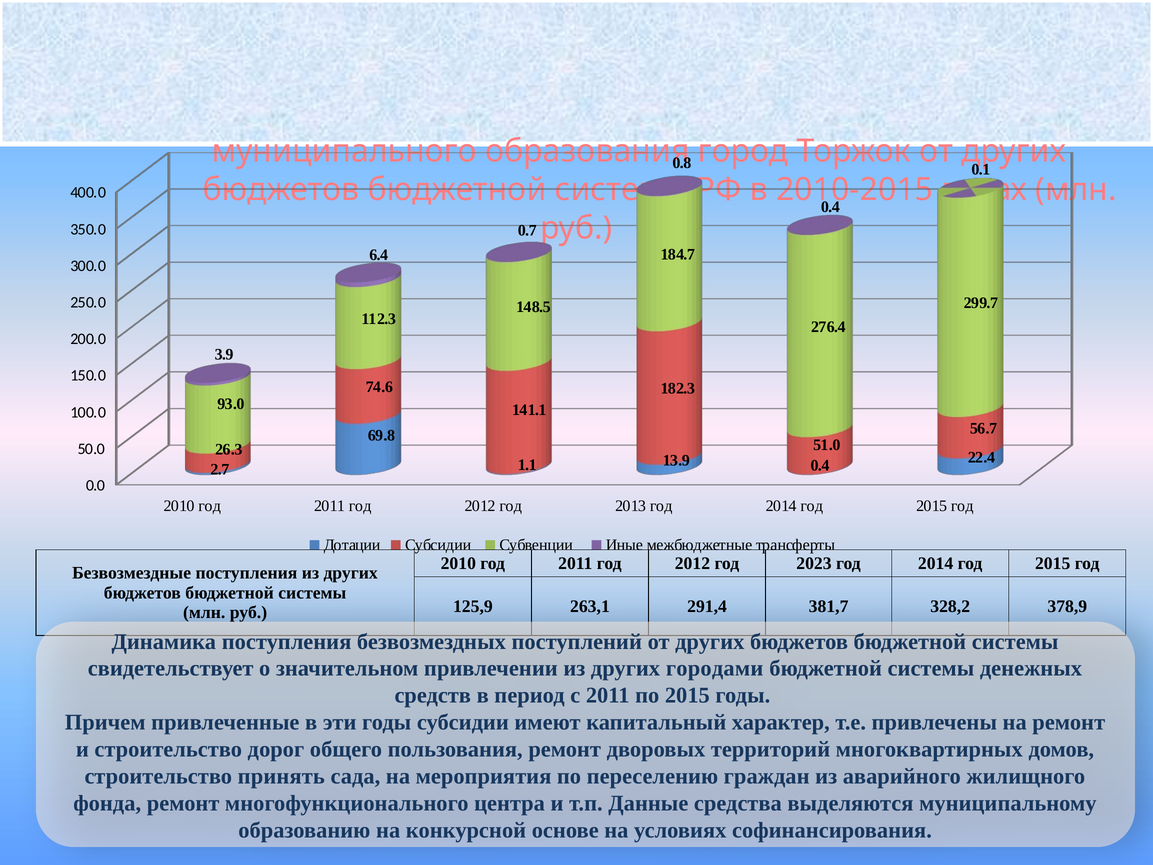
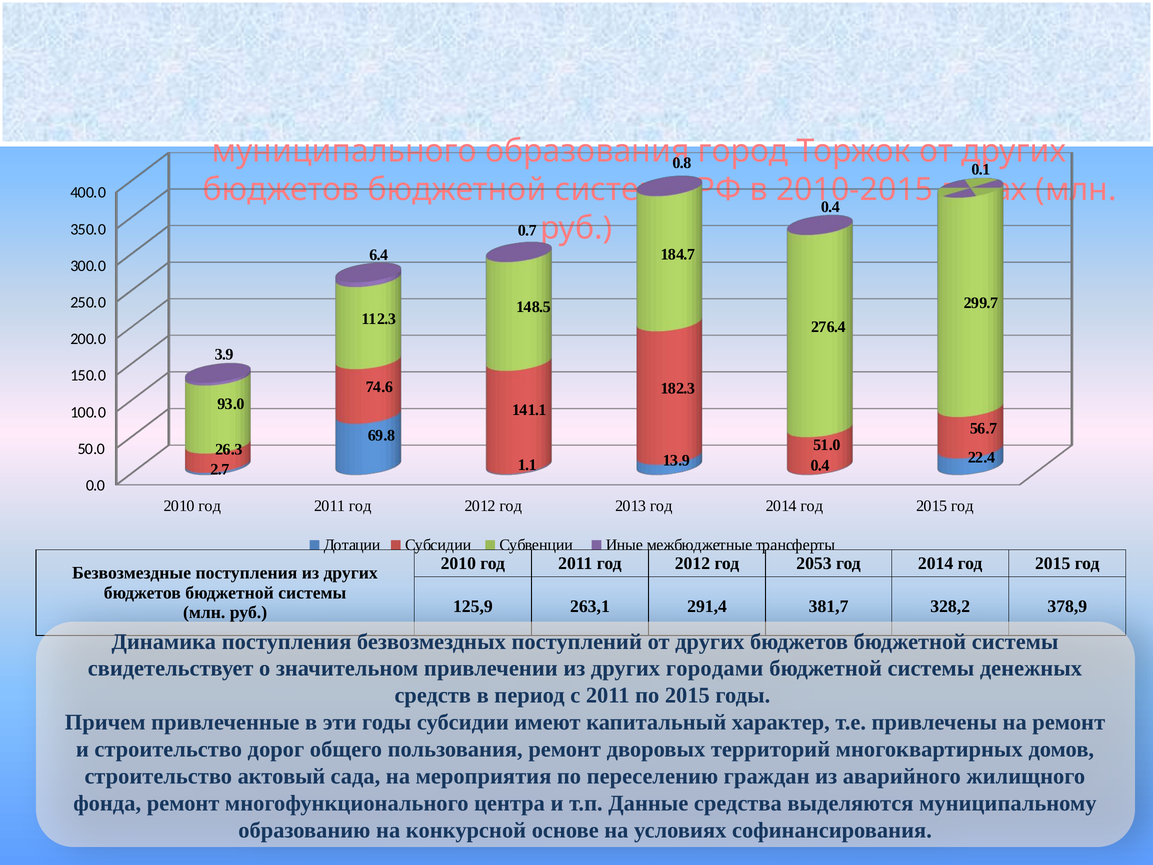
2023: 2023 -> 2053
принять: принять -> актовый
